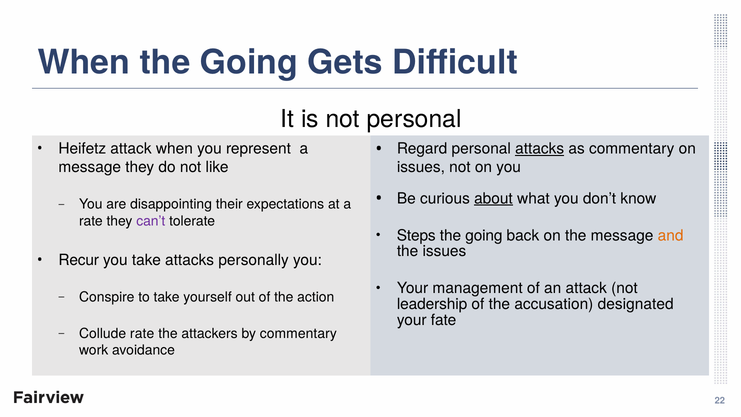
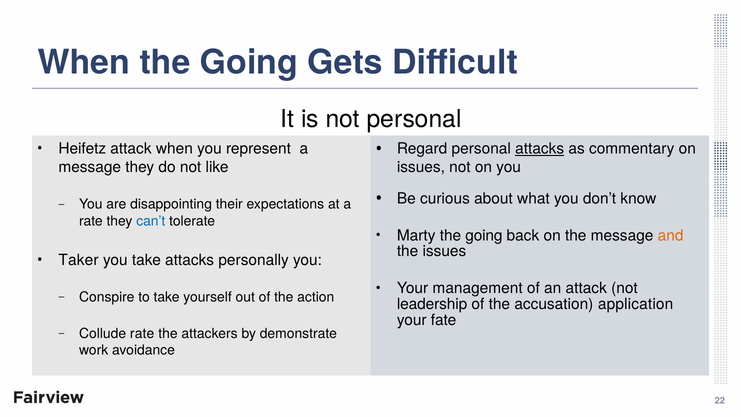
about underline: present -> none
can’t colour: purple -> blue
Steps: Steps -> Marty
Recur: Recur -> Taker
designated: designated -> application
by commentary: commentary -> demonstrate
